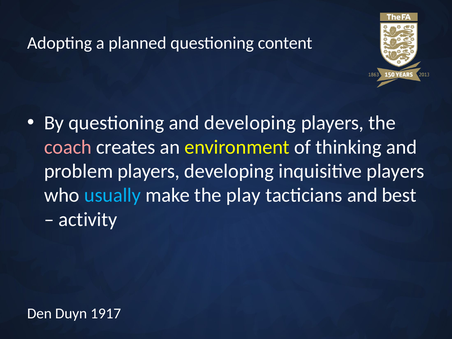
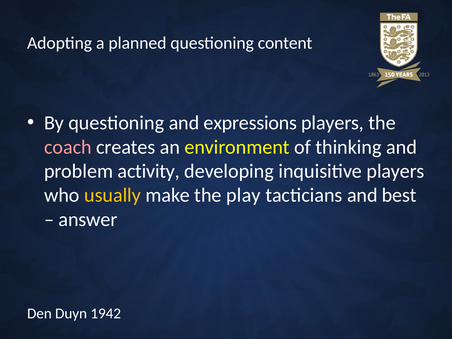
and developing: developing -> expressions
problem players: players -> activity
usually colour: light blue -> yellow
activity: activity -> answer
1917: 1917 -> 1942
